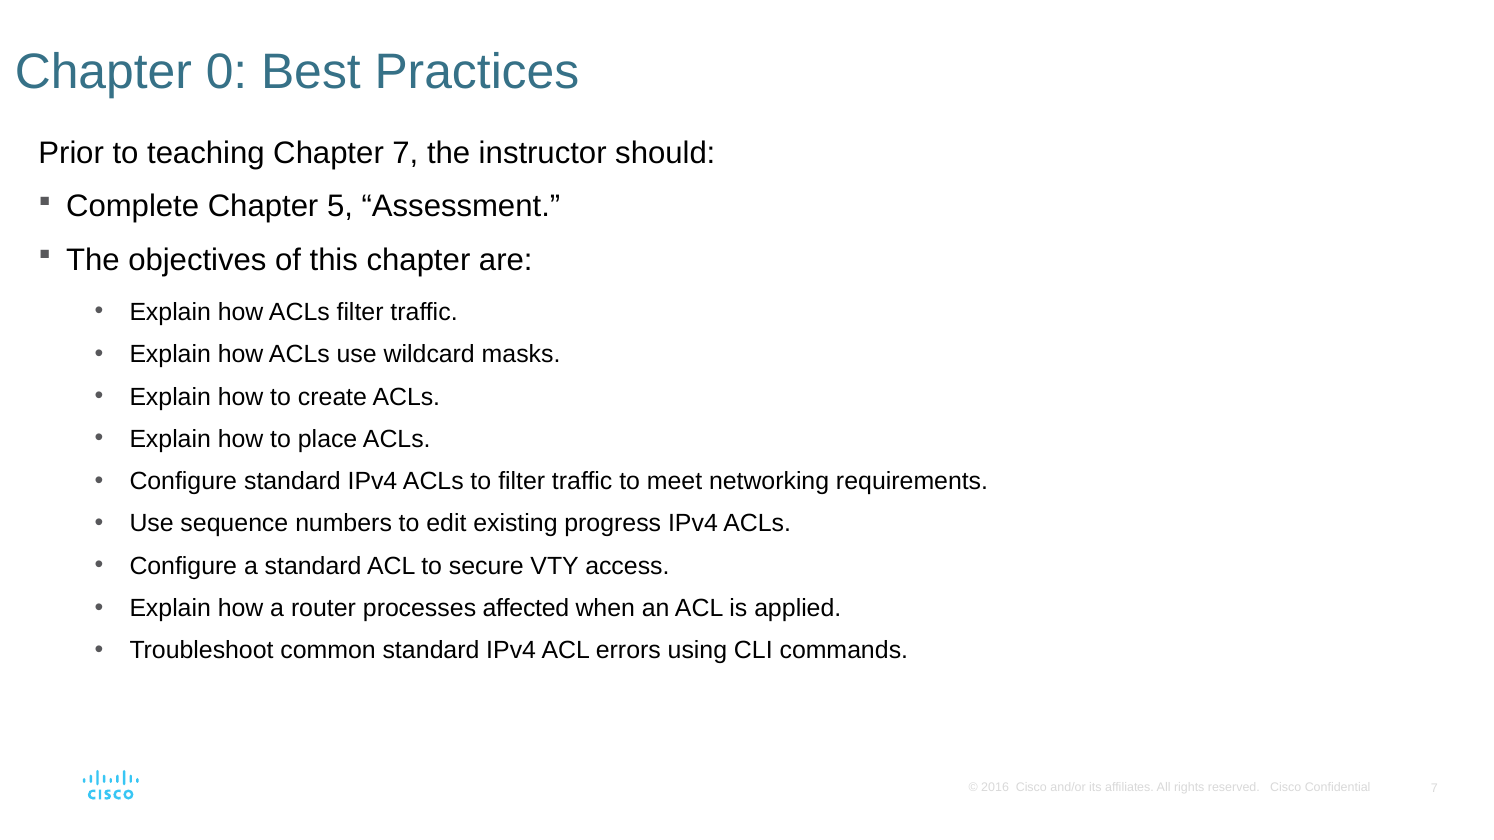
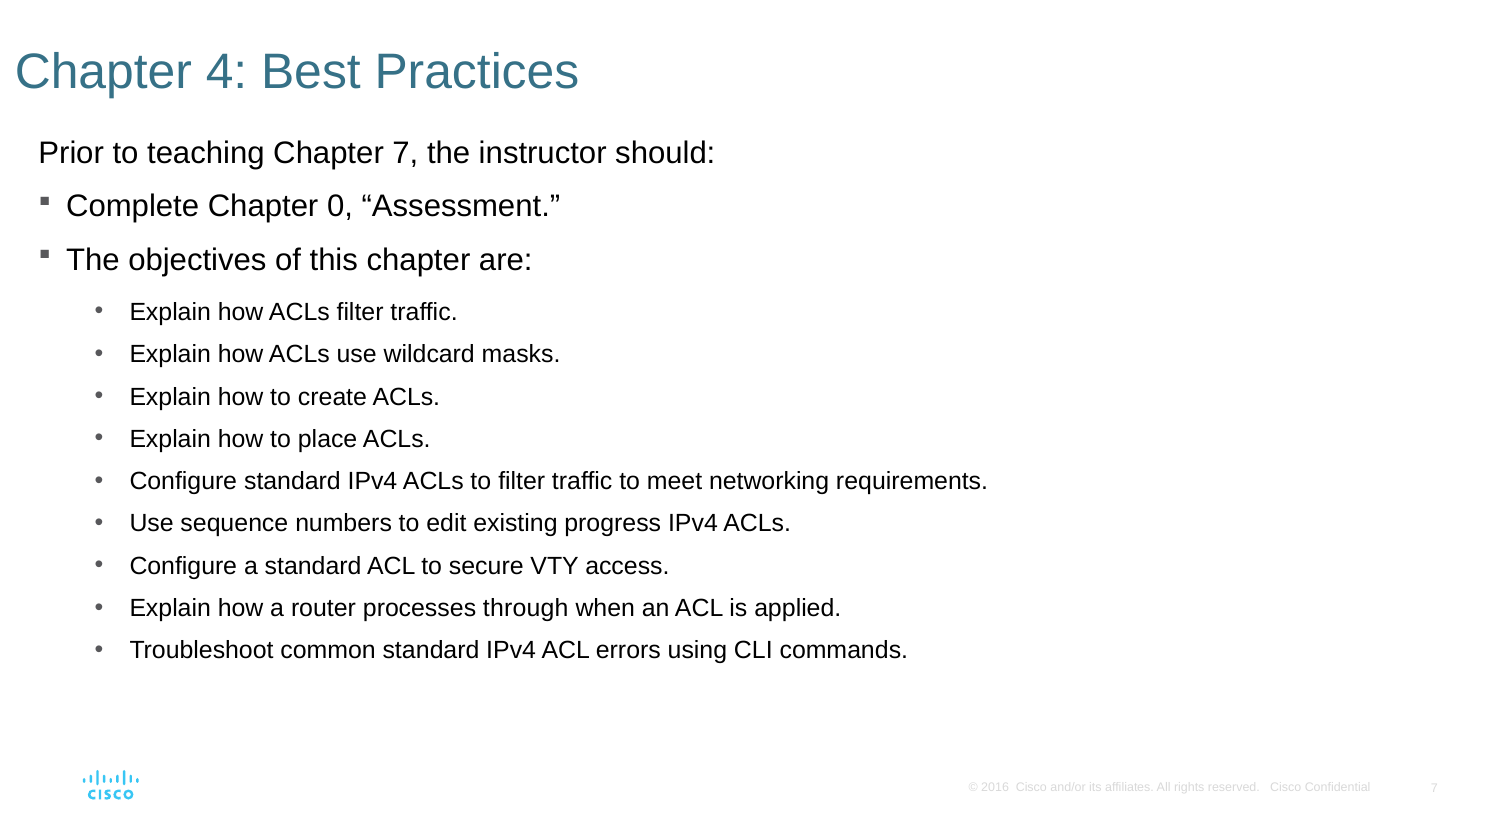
0: 0 -> 4
5: 5 -> 0
affected: affected -> through
